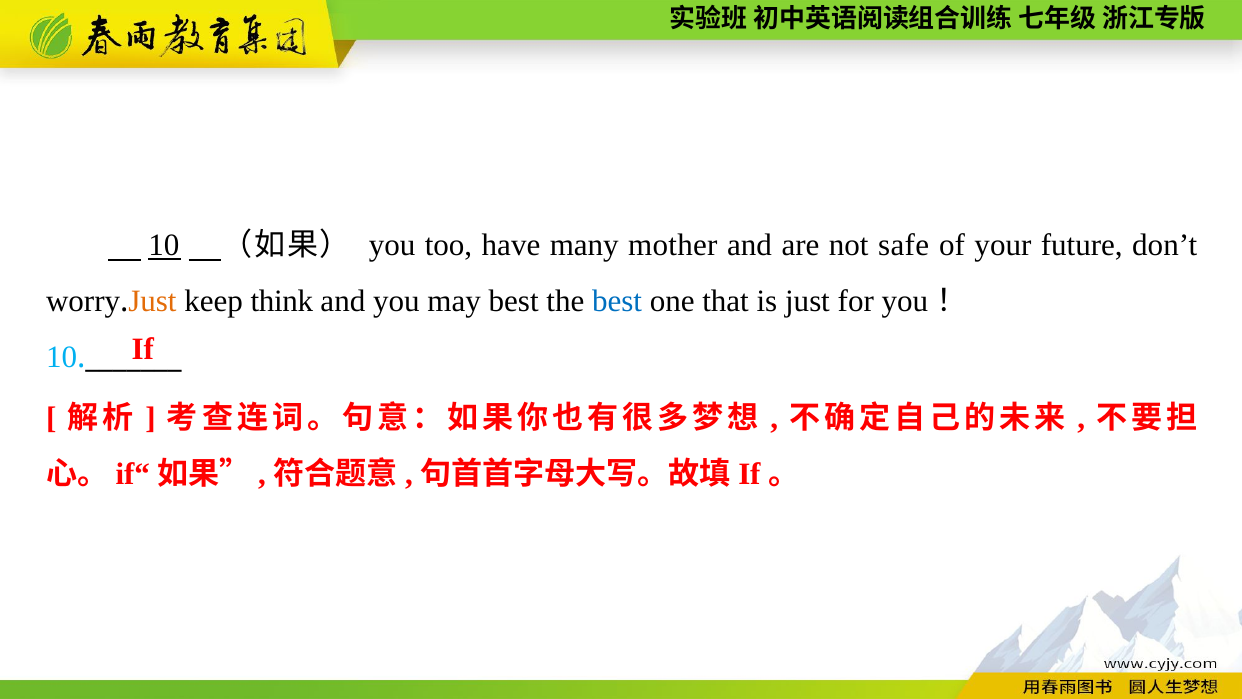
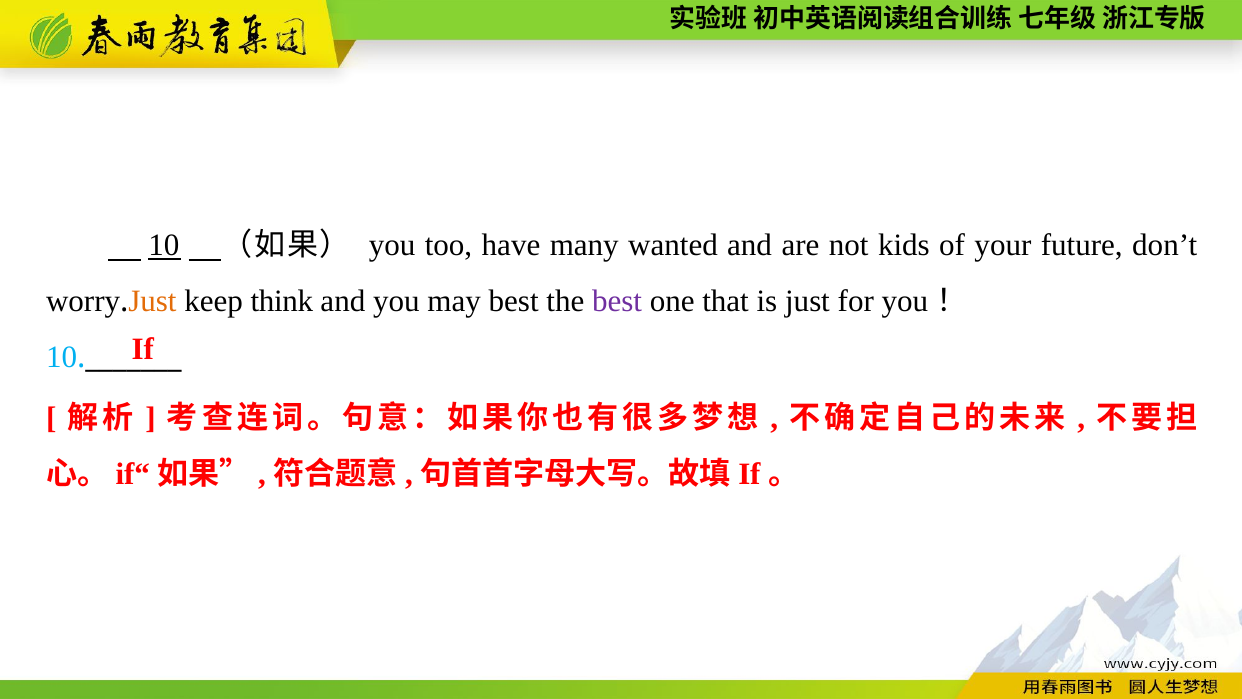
mother: mother -> wanted
safe: safe -> kids
best at (617, 301) colour: blue -> purple
